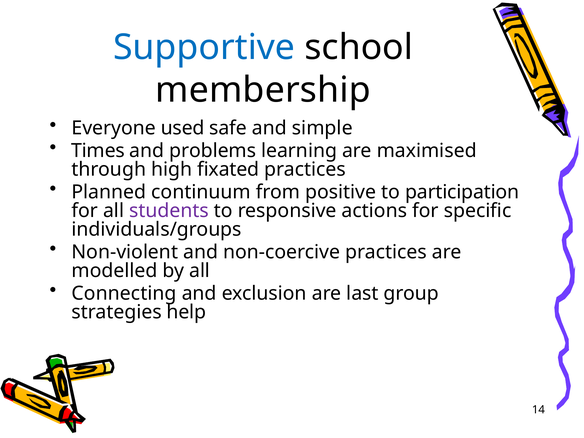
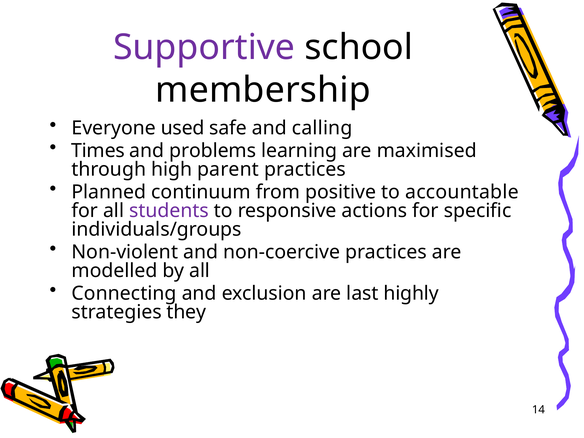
Supportive colour: blue -> purple
simple: simple -> calling
fixated: fixated -> parent
participation: participation -> accountable
group: group -> highly
help: help -> they
